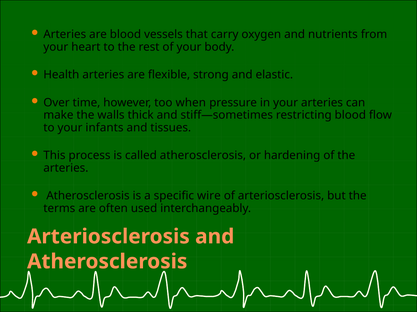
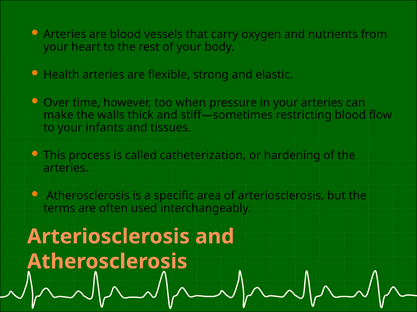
called atherosclerosis: atherosclerosis -> catheterization
wire: wire -> area
